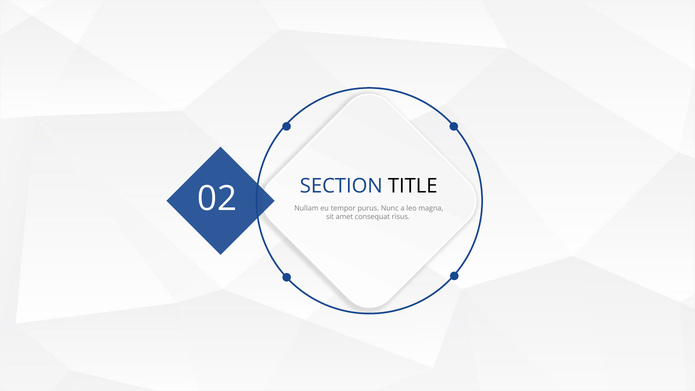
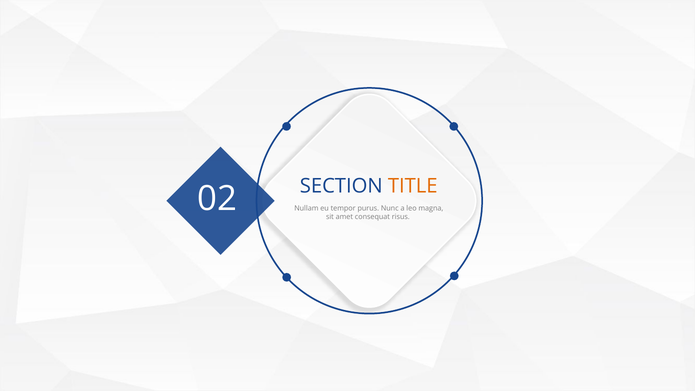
TITLE colour: black -> orange
